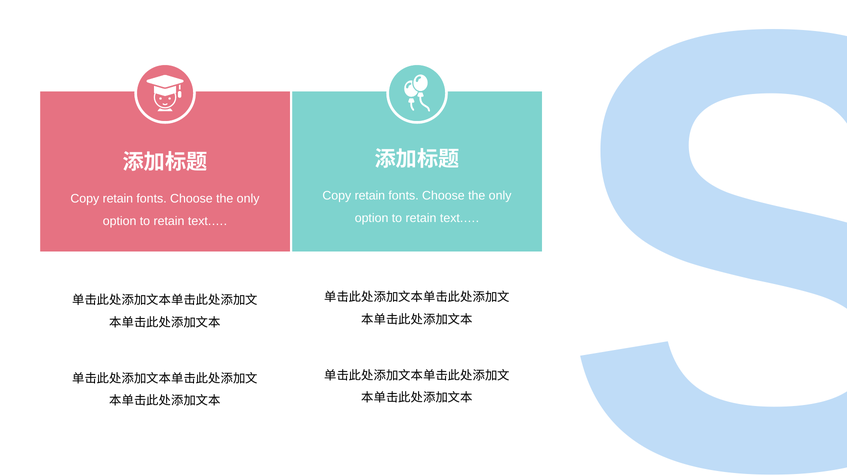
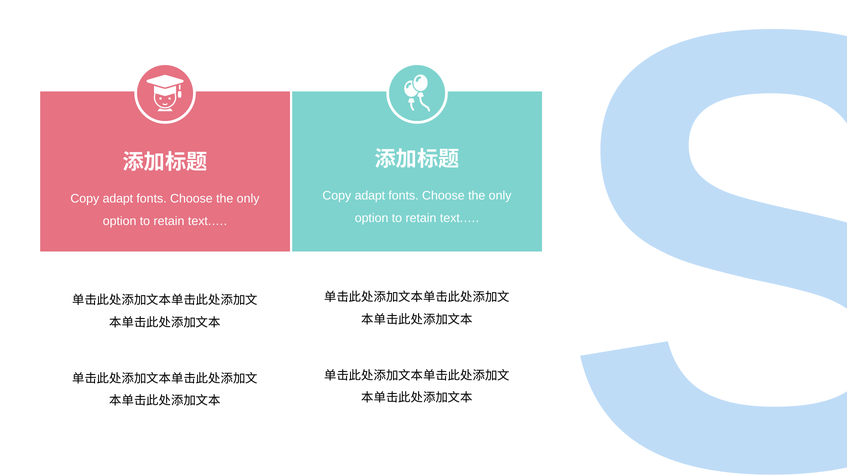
retain at (370, 196): retain -> adapt
retain at (118, 199): retain -> adapt
